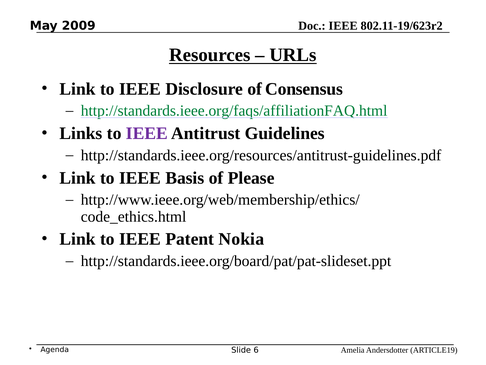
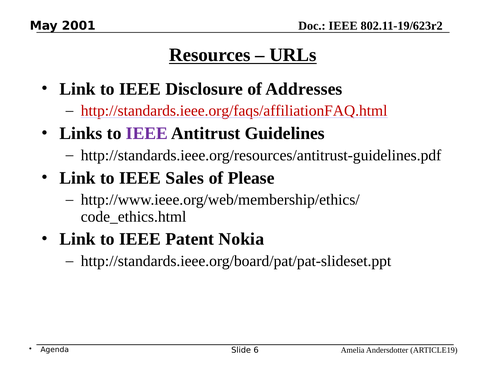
2009: 2009 -> 2001
Consensus: Consensus -> Addresses
http://standards.ieee.org/faqs/affiliationFAQ.html colour: green -> red
Basis: Basis -> Sales
